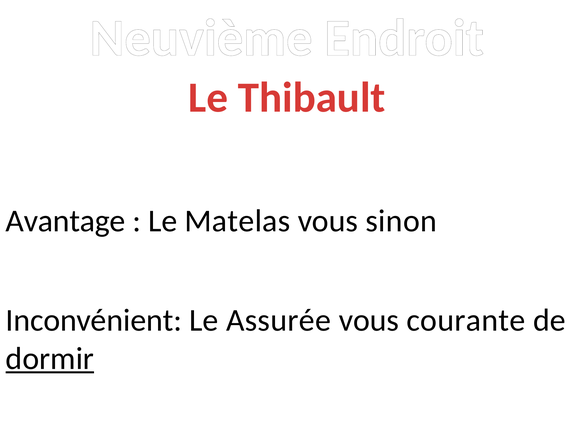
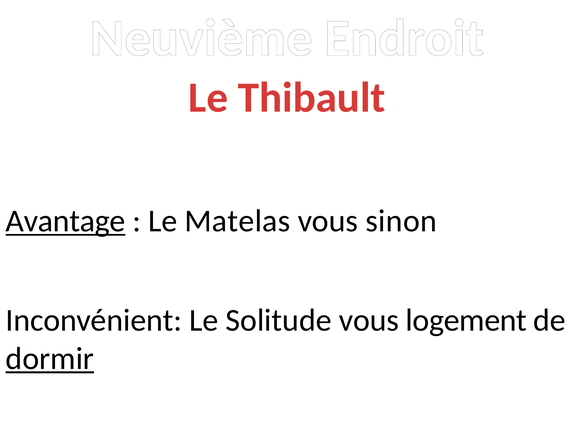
Avantage underline: none -> present
Assurée: Assurée -> Solitude
courante: courante -> logement
